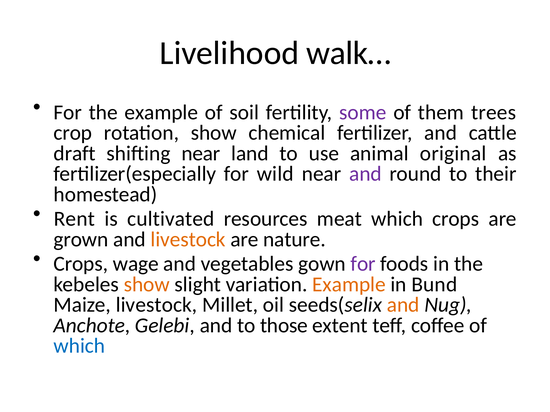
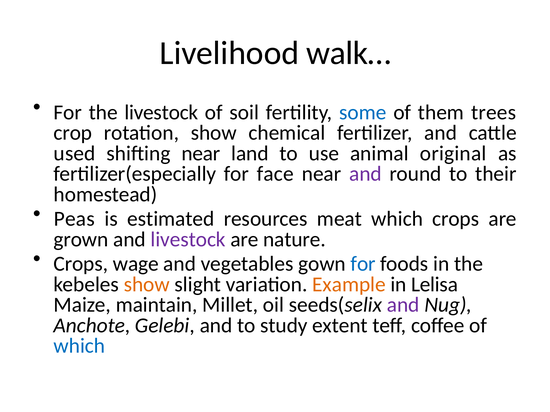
the example: example -> livestock
some colour: purple -> blue
draft: draft -> used
wild: wild -> face
Rent: Rent -> Peas
cultivated: cultivated -> estimated
livestock at (188, 240) colour: orange -> purple
for at (363, 264) colour: purple -> blue
Bund: Bund -> Lelisa
Maize livestock: livestock -> maintain
and at (403, 305) colour: orange -> purple
those: those -> study
